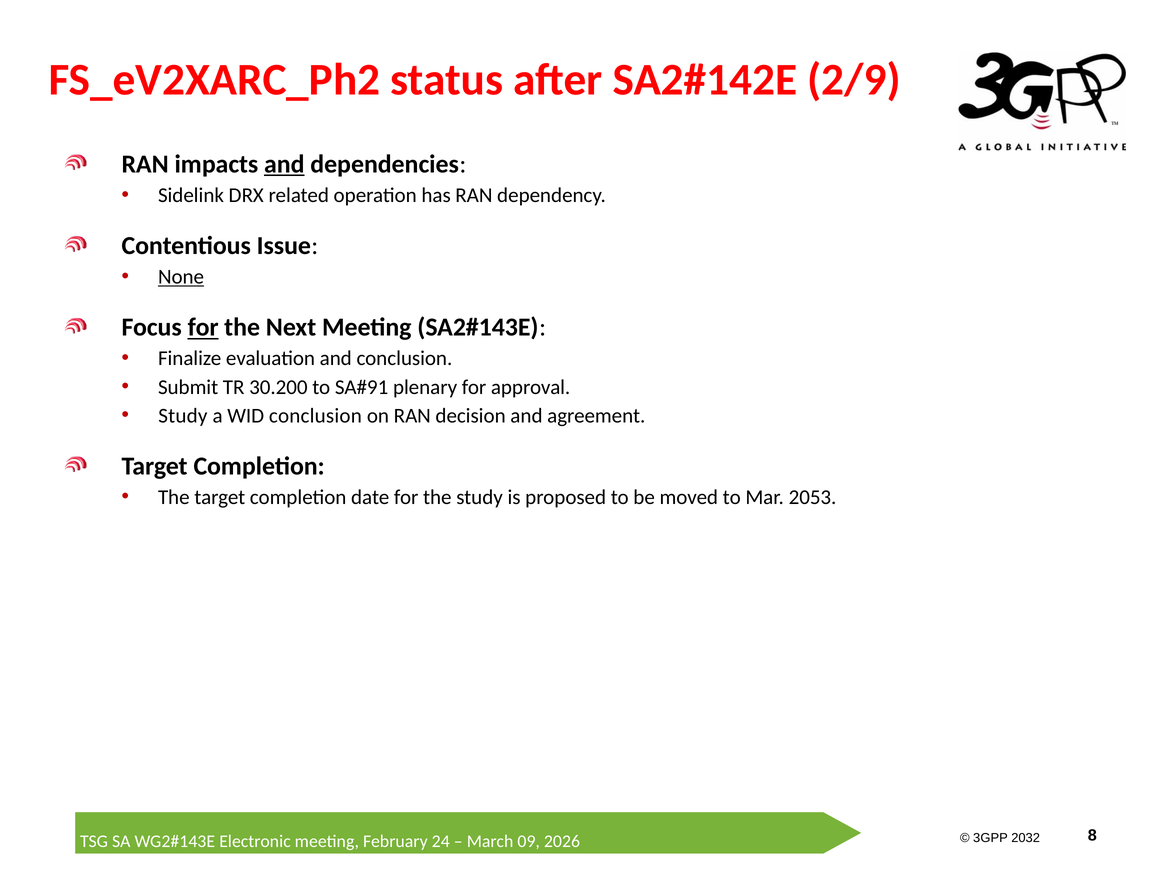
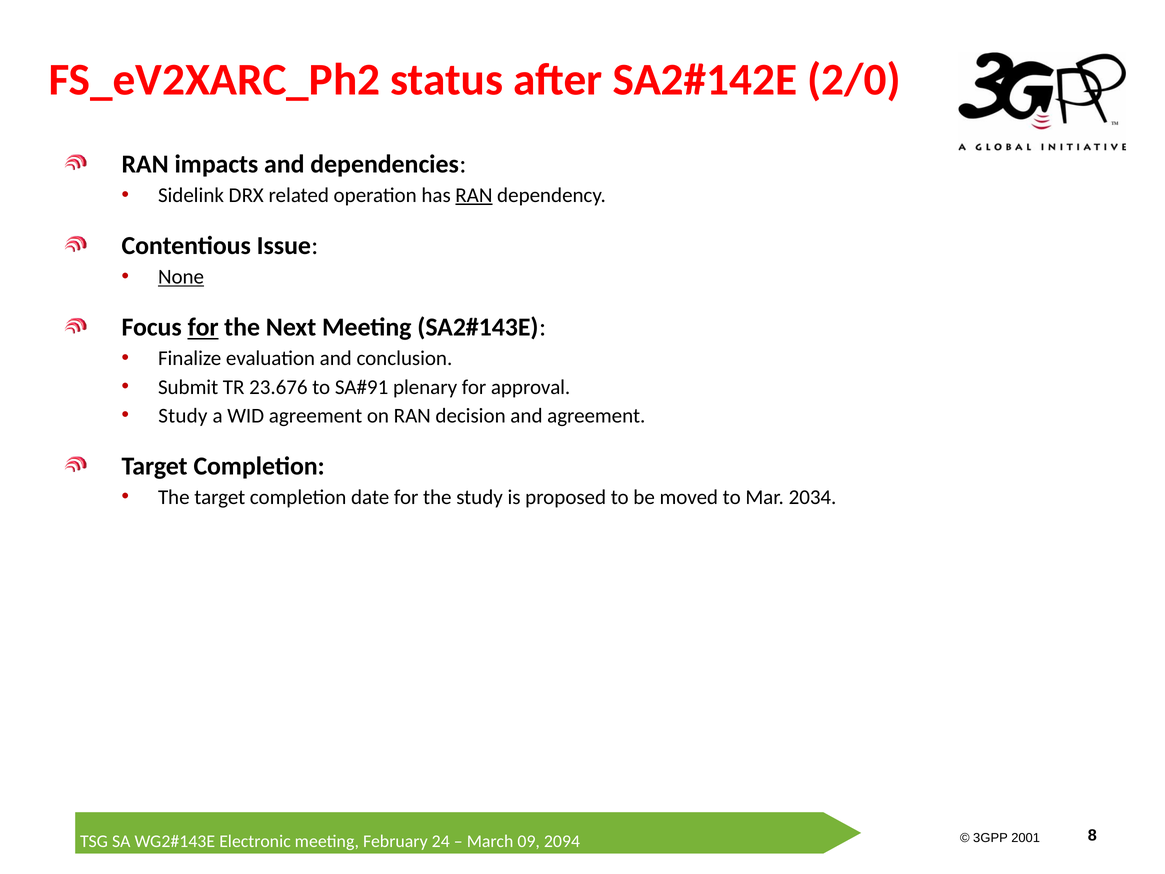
2/9: 2/9 -> 2/0
and at (284, 164) underline: present -> none
RAN at (474, 195) underline: none -> present
30.200: 30.200 -> 23.676
WID conclusion: conclusion -> agreement
2053: 2053 -> 2034
2032: 2032 -> 2001
2026: 2026 -> 2094
